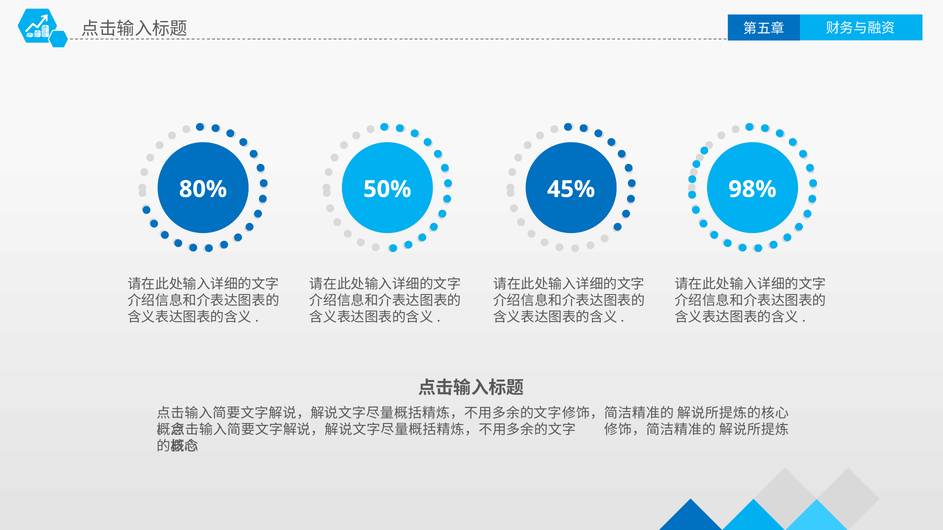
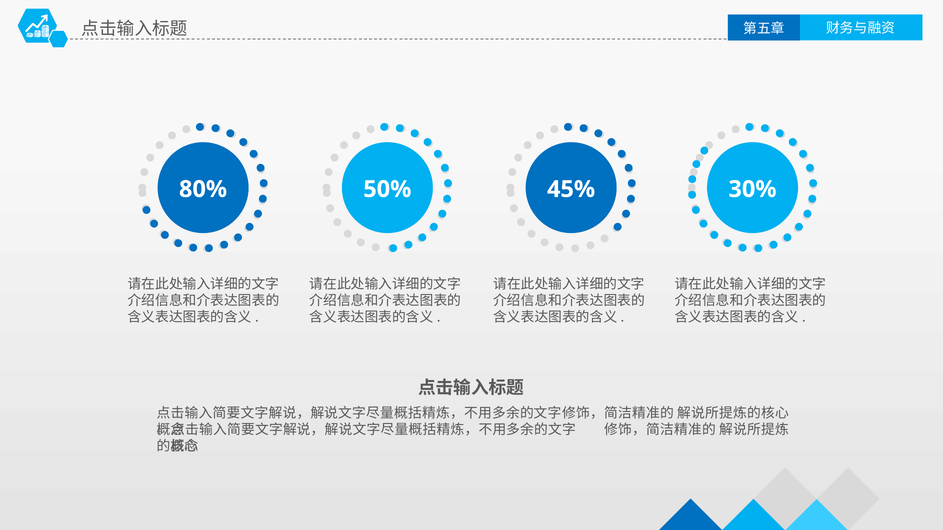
98%: 98% -> 30%
